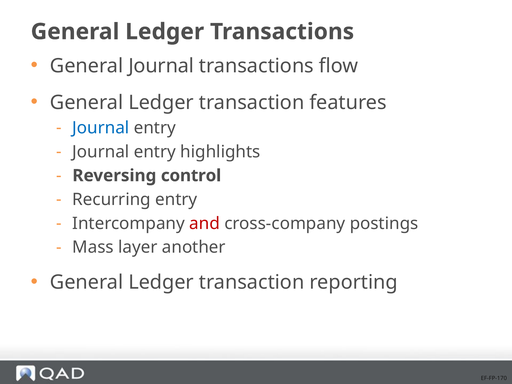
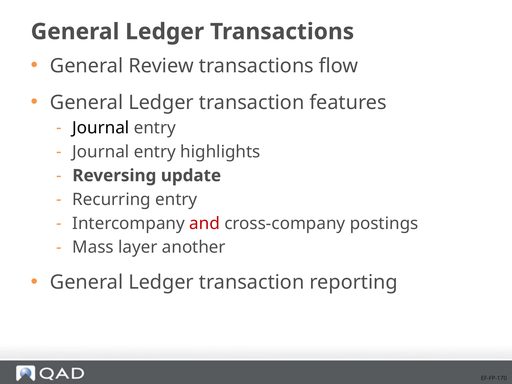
General Journal: Journal -> Review
Journal at (101, 128) colour: blue -> black
control: control -> update
